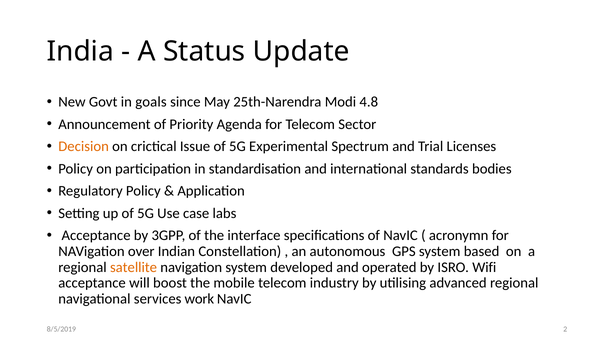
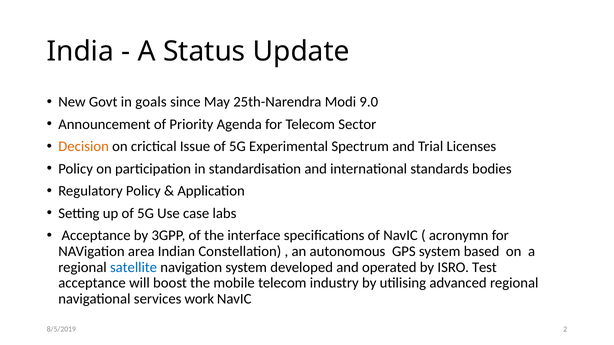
4.8: 4.8 -> 9.0
over: over -> area
satellite colour: orange -> blue
Wifi: Wifi -> Test
